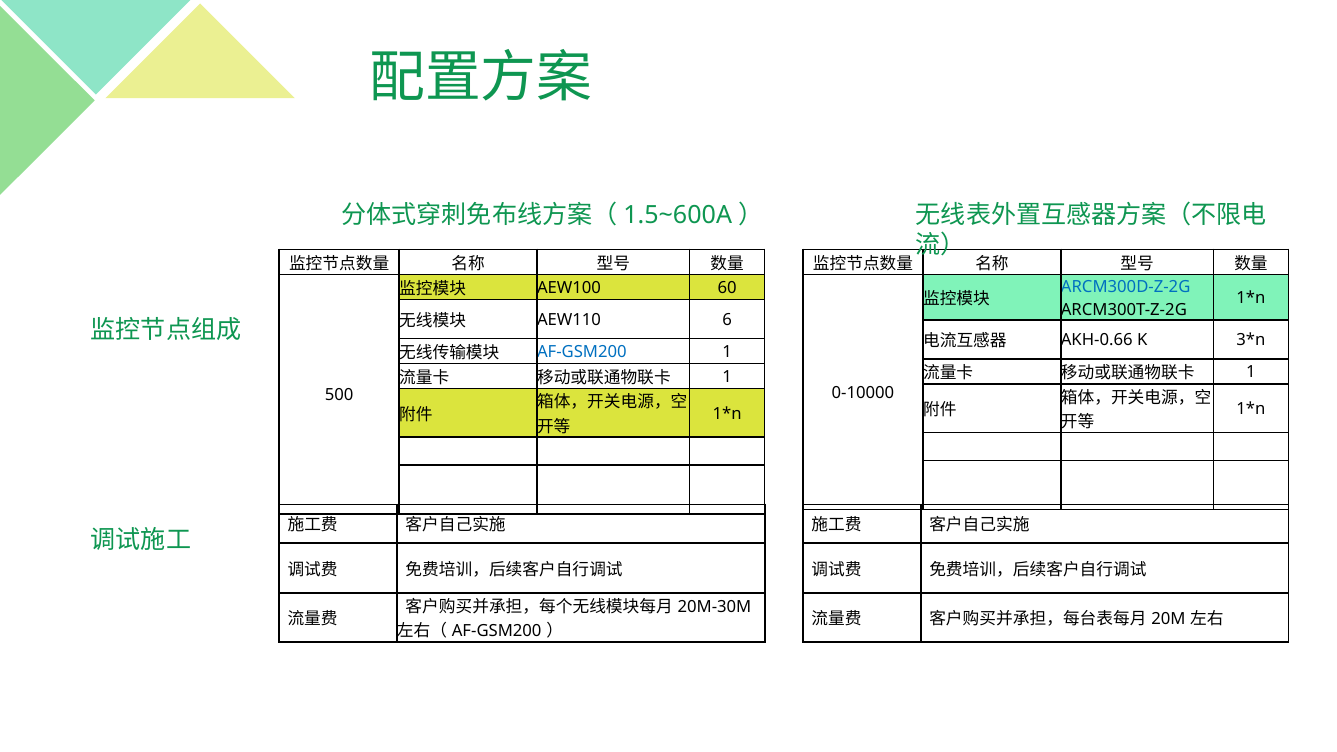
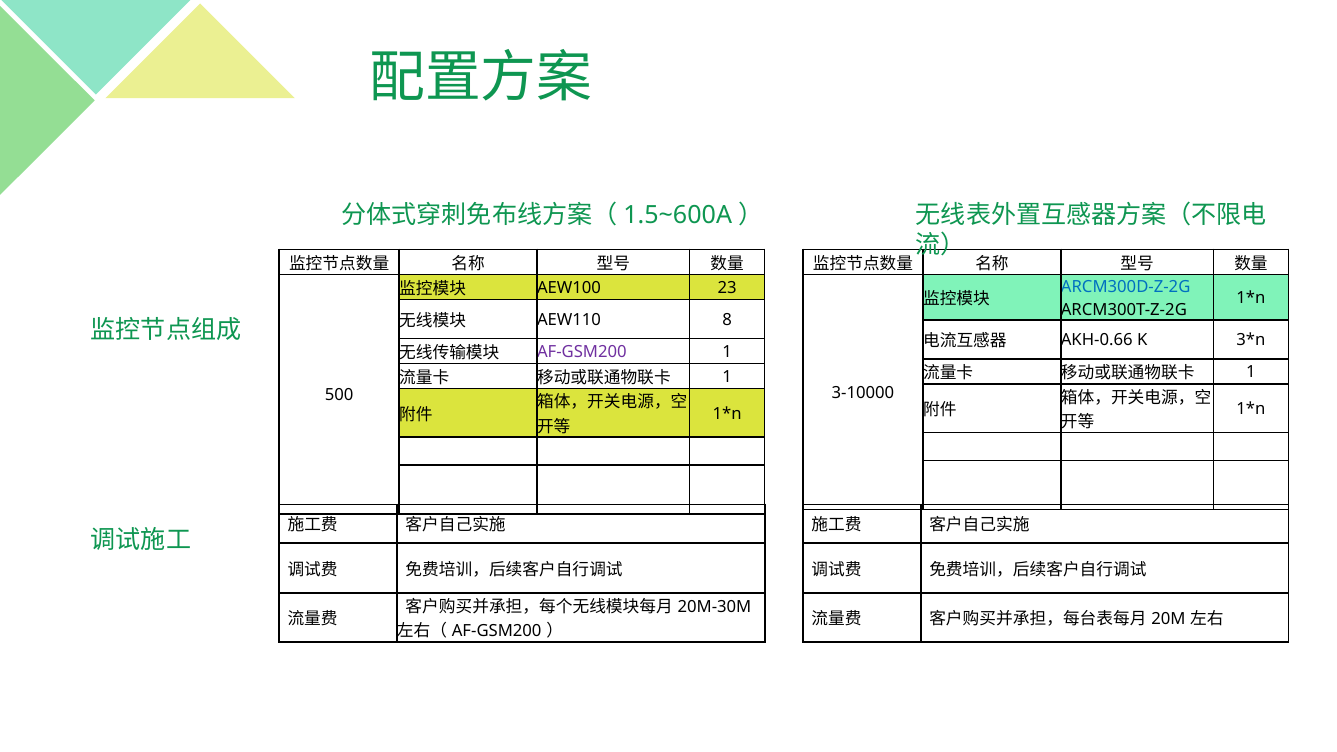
60: 60 -> 23
6: 6 -> 8
AF-GSM200 at (582, 352) colour: blue -> purple
0-10000: 0-10000 -> 3-10000
